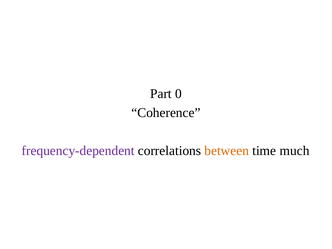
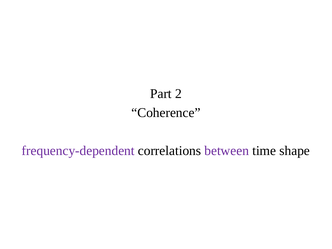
0: 0 -> 2
between colour: orange -> purple
much: much -> shape
